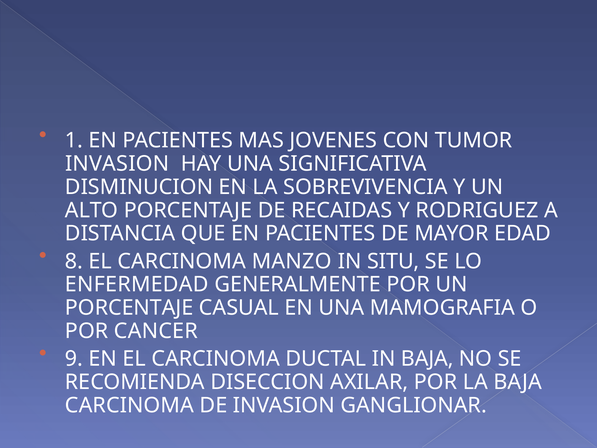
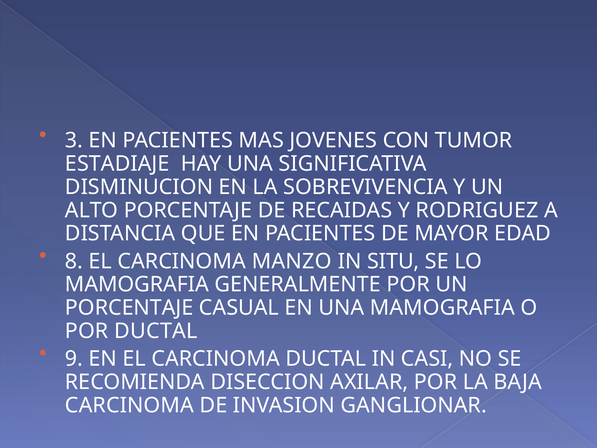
1: 1 -> 3
INVASION at (117, 164): INVASION -> ESTADIAJE
ENFERMEDAD at (137, 284): ENFERMEDAD -> MAMOGRAFIA
POR CANCER: CANCER -> DUCTAL
IN BAJA: BAJA -> CASI
